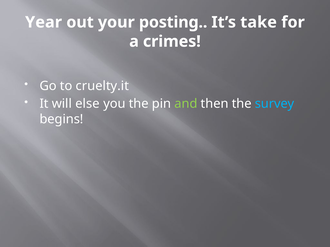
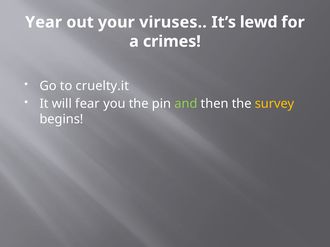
posting: posting -> viruses
take: take -> lewd
else: else -> fear
survey colour: light blue -> yellow
